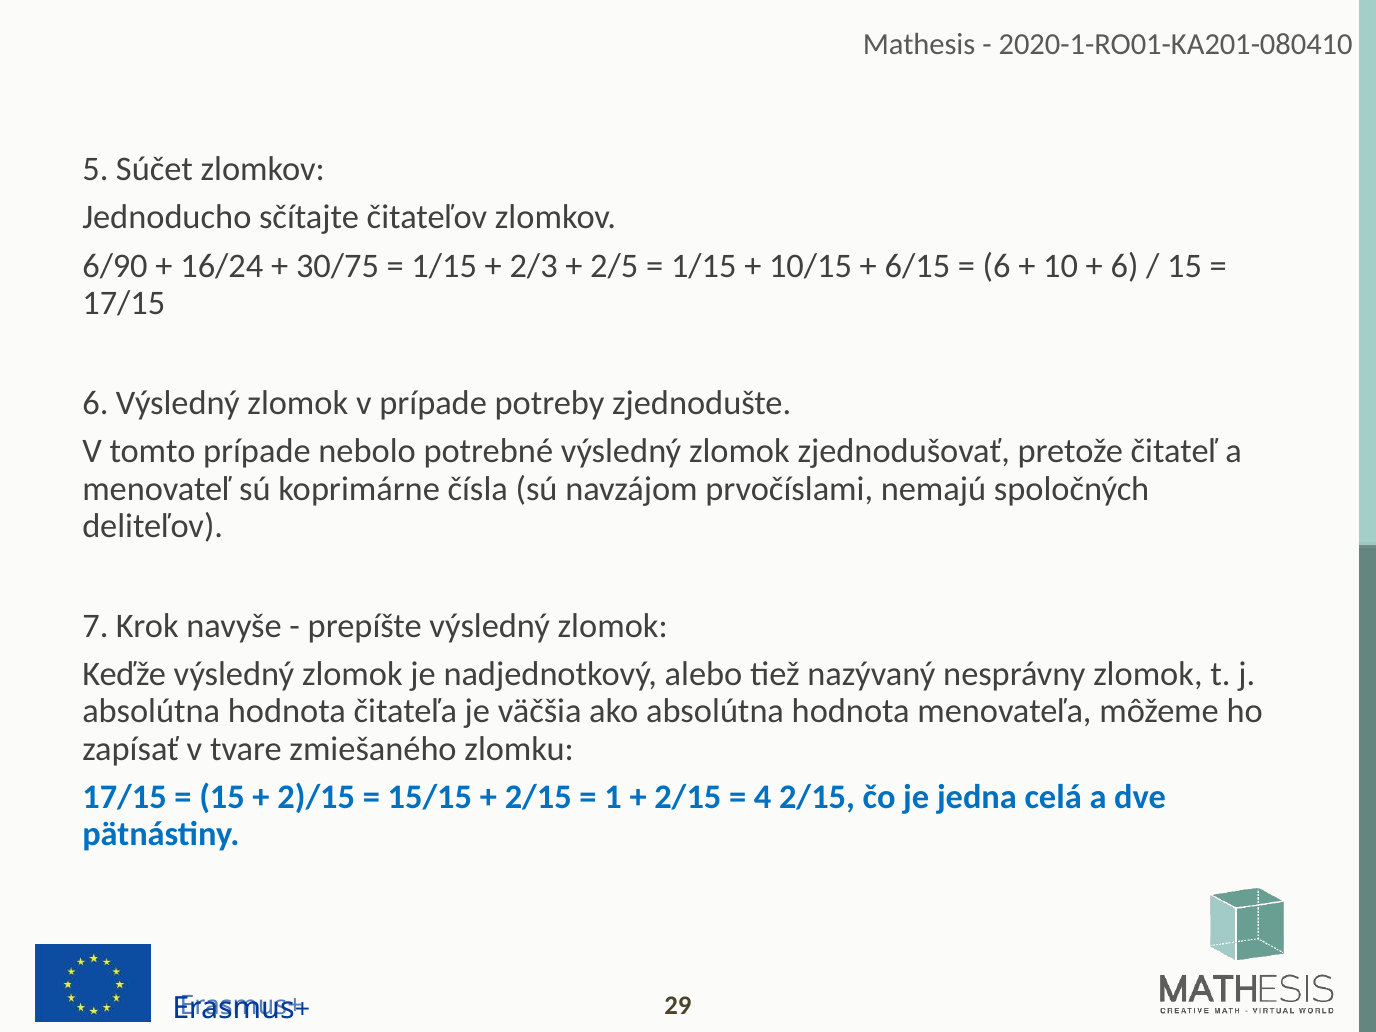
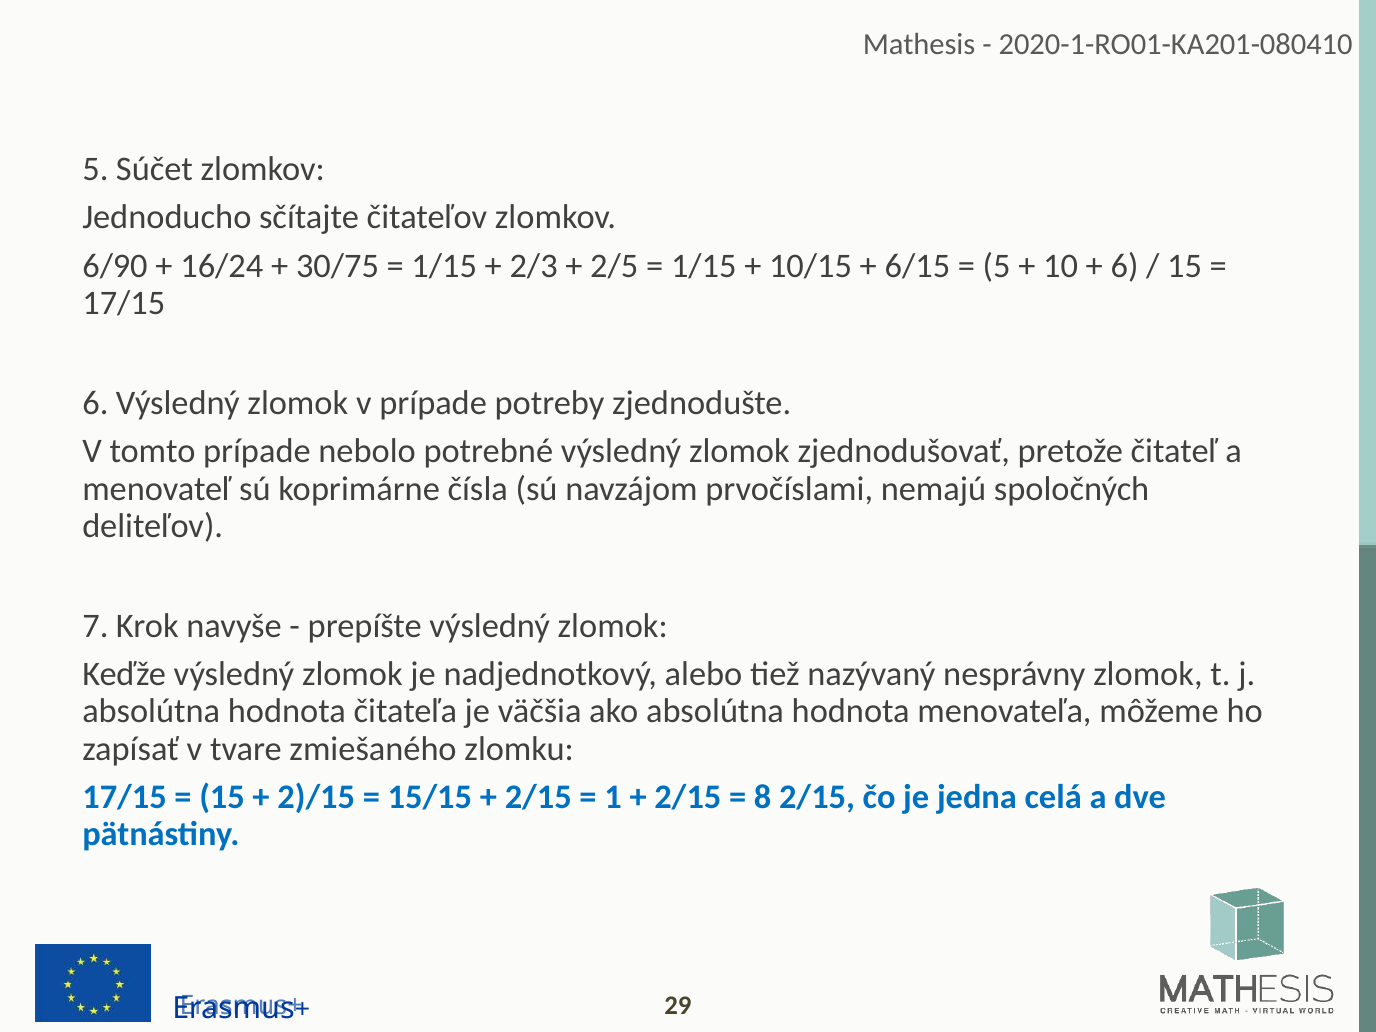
6 at (997, 266): 6 -> 5
4: 4 -> 8
